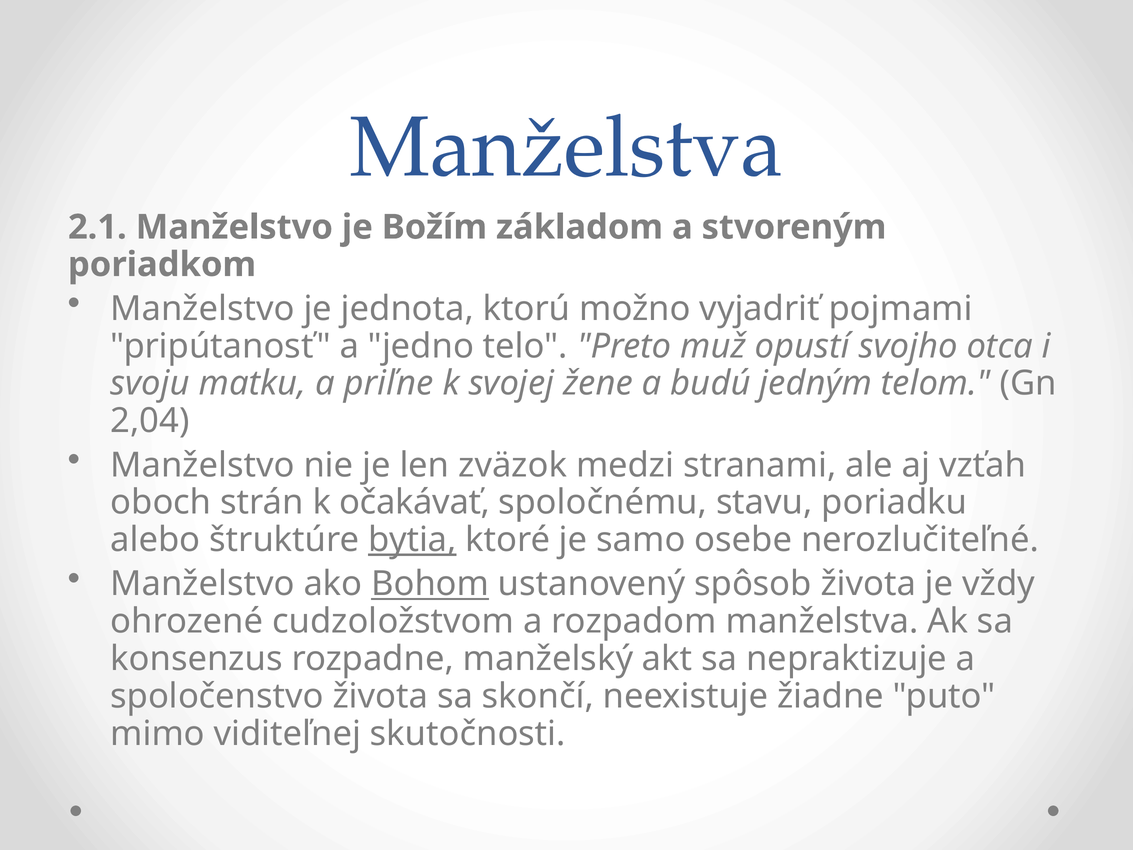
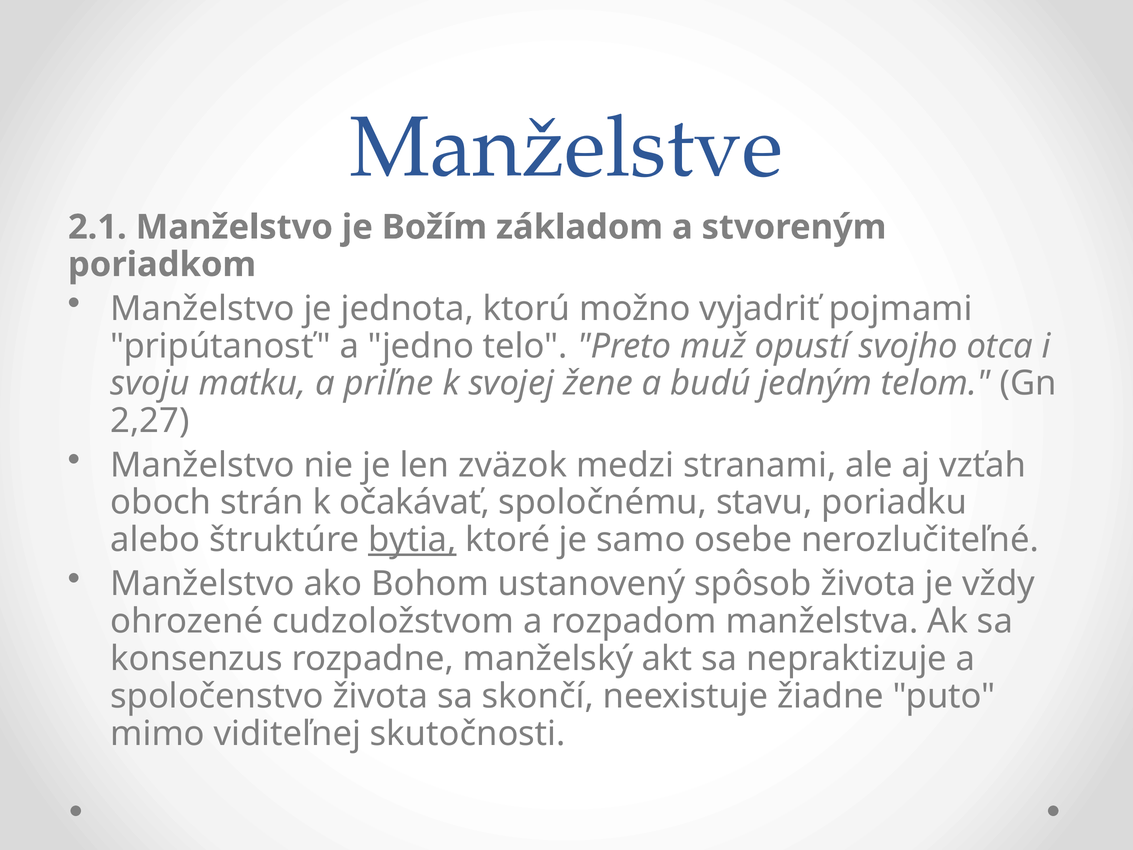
Manželstva at (567, 148): Manželstva -> Manželstve
2,04: 2,04 -> 2,27
Bohom underline: present -> none
